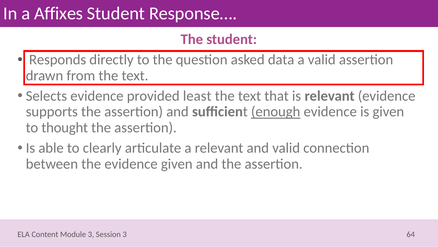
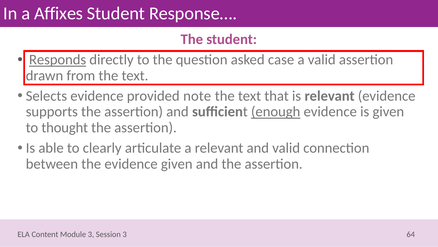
Responds underline: none -> present
data: data -> case
least: least -> note
